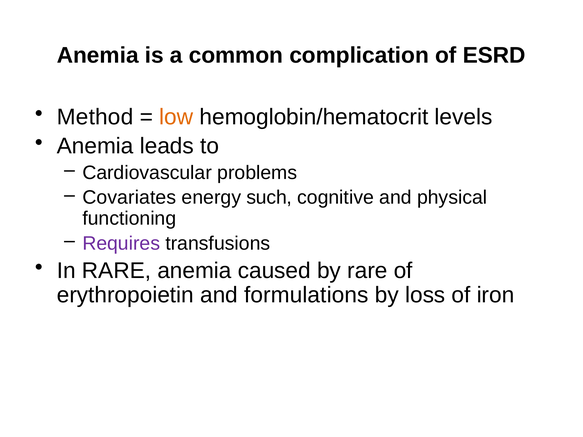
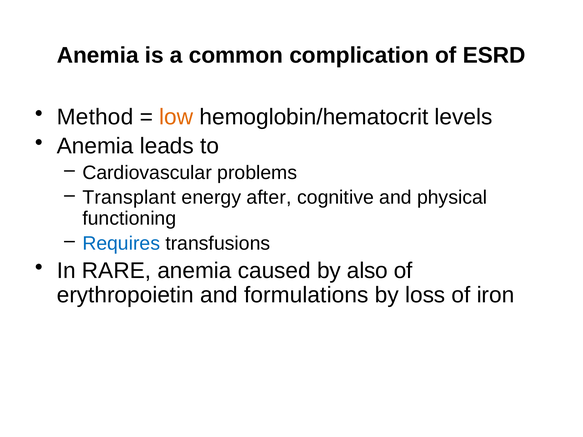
Covariates: Covariates -> Transplant
such: such -> after
Requires colour: purple -> blue
by rare: rare -> also
